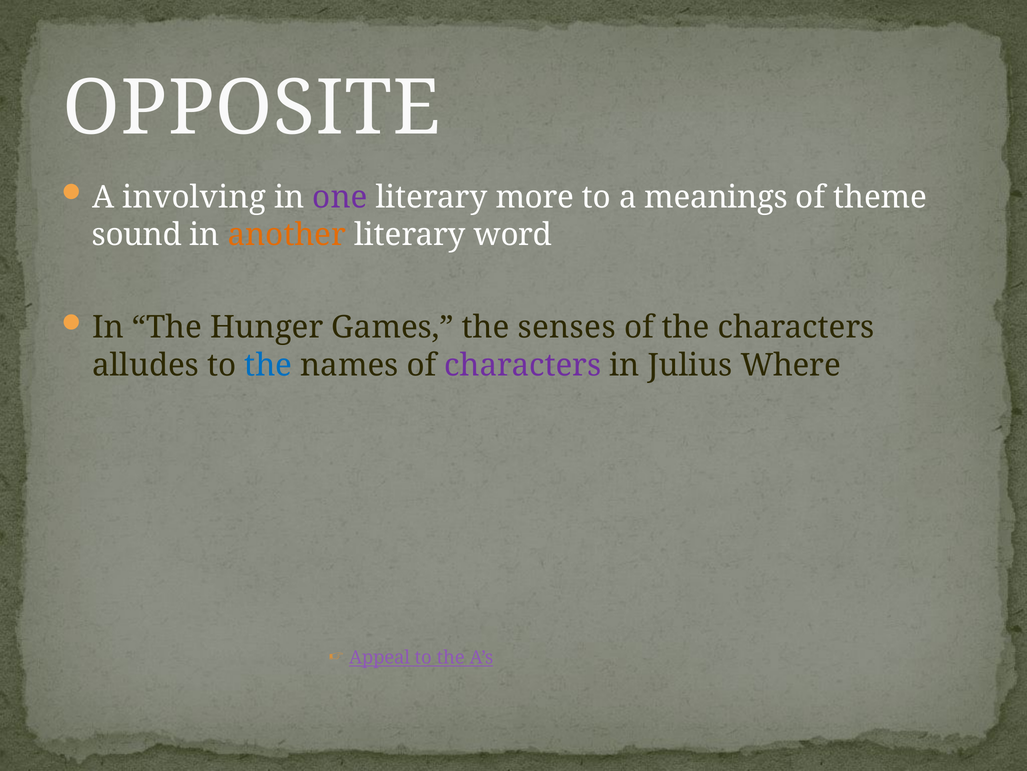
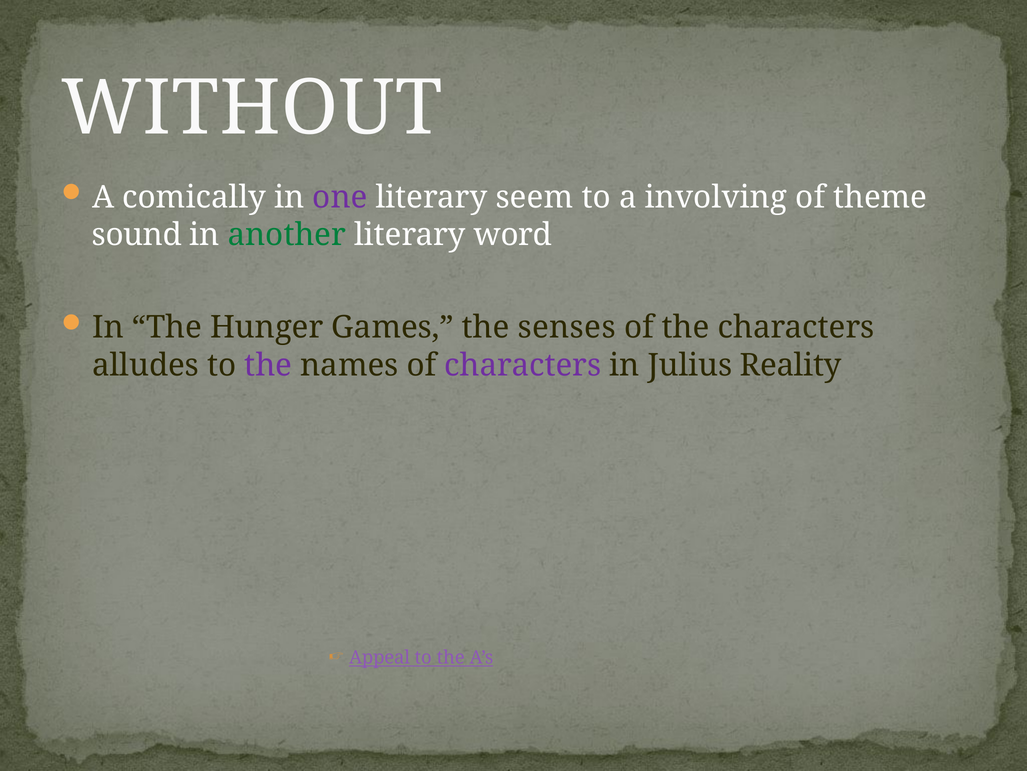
OPPOSITE: OPPOSITE -> WITHOUT
involving: involving -> comically
more: more -> seem
meanings: meanings -> involving
another colour: orange -> green
the at (268, 365) colour: blue -> purple
Where: Where -> Reality
